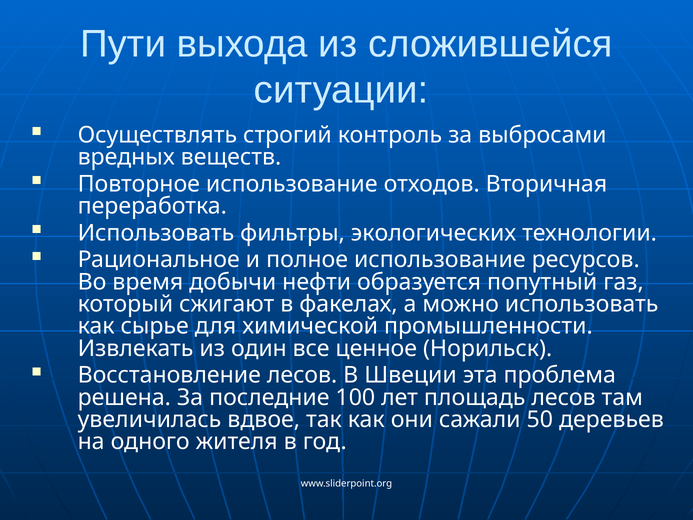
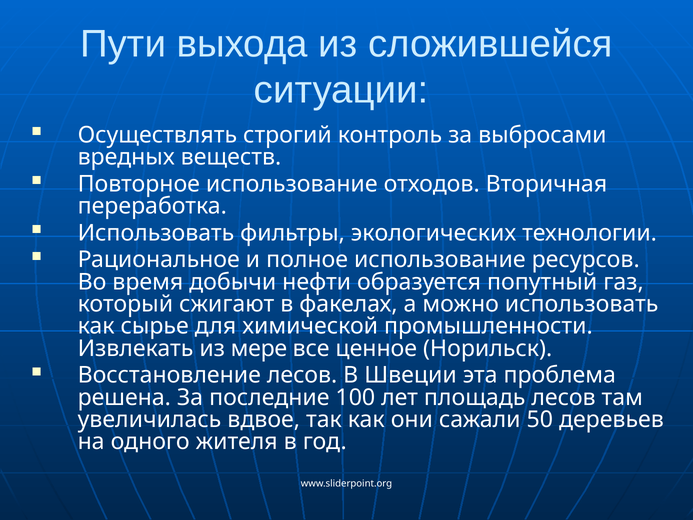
один: один -> мере
